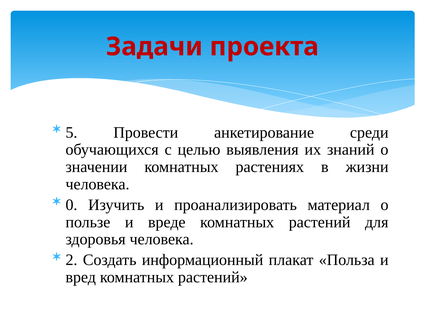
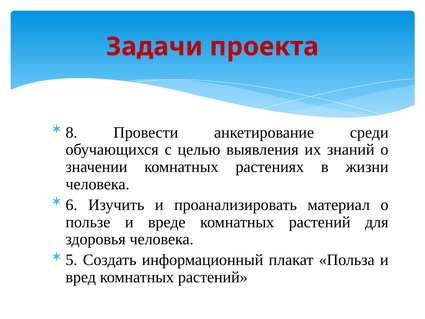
5: 5 -> 8
0: 0 -> 6
2: 2 -> 5
